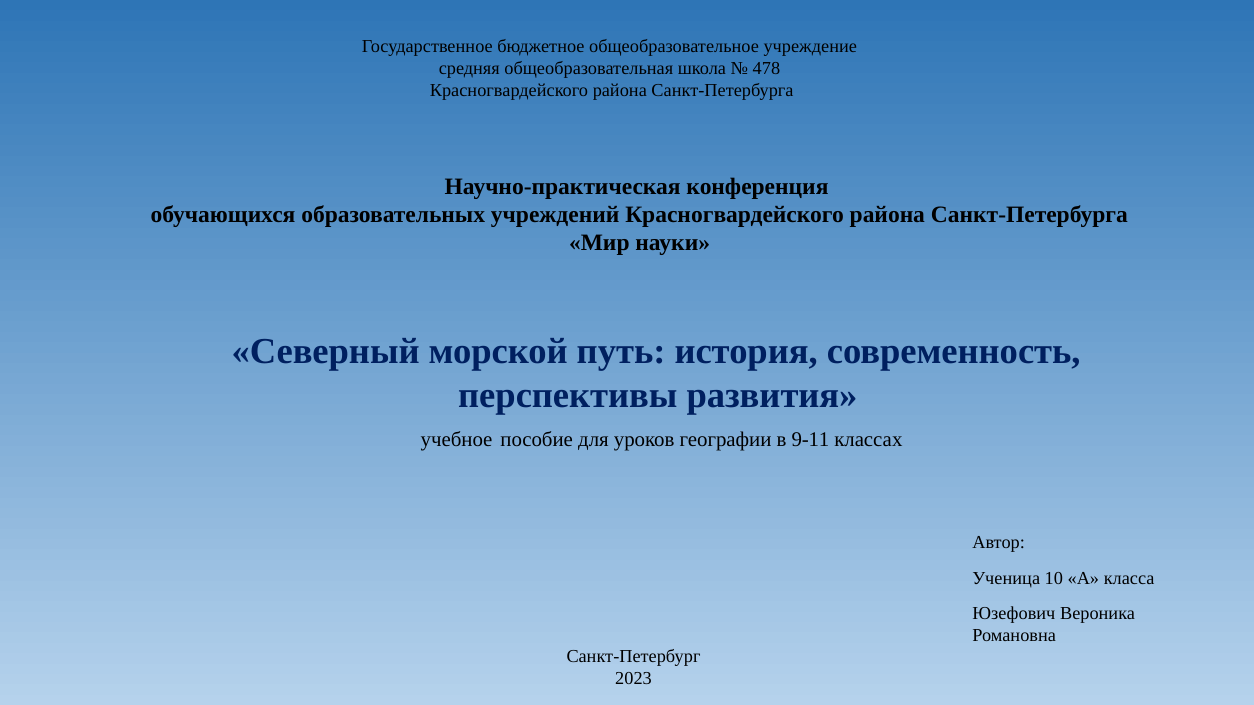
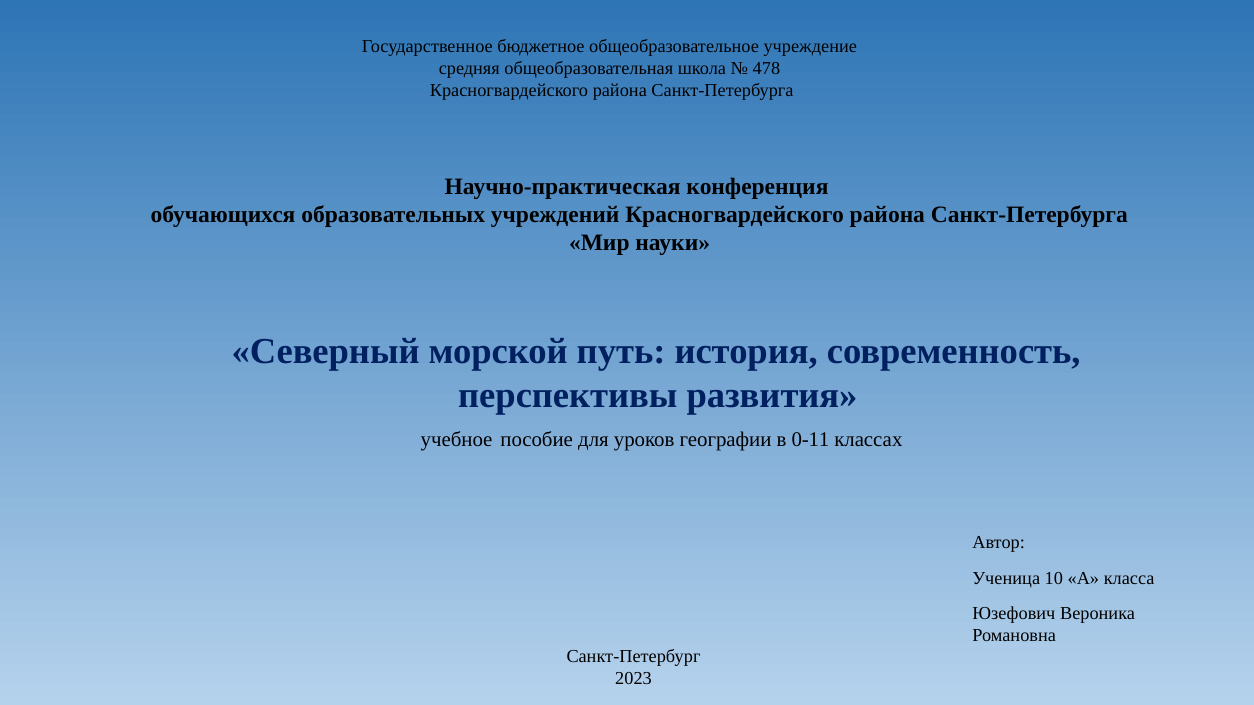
9-11: 9-11 -> 0-11
